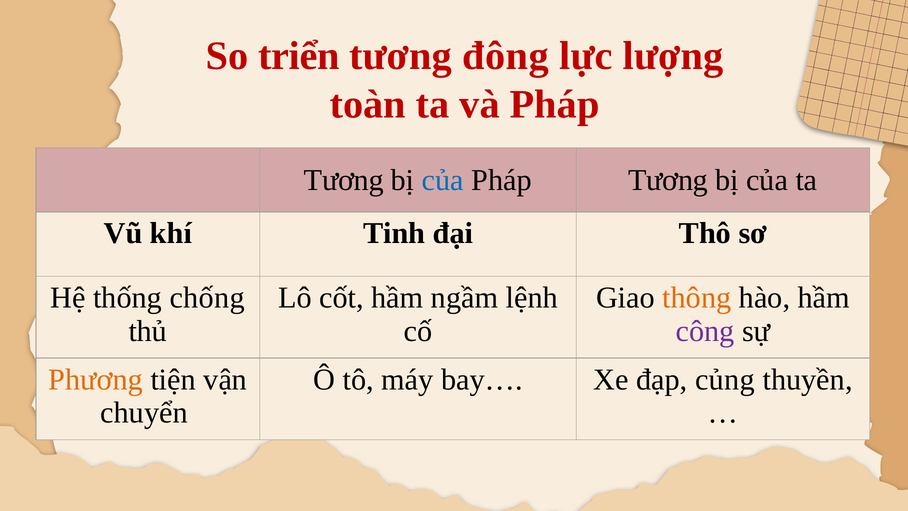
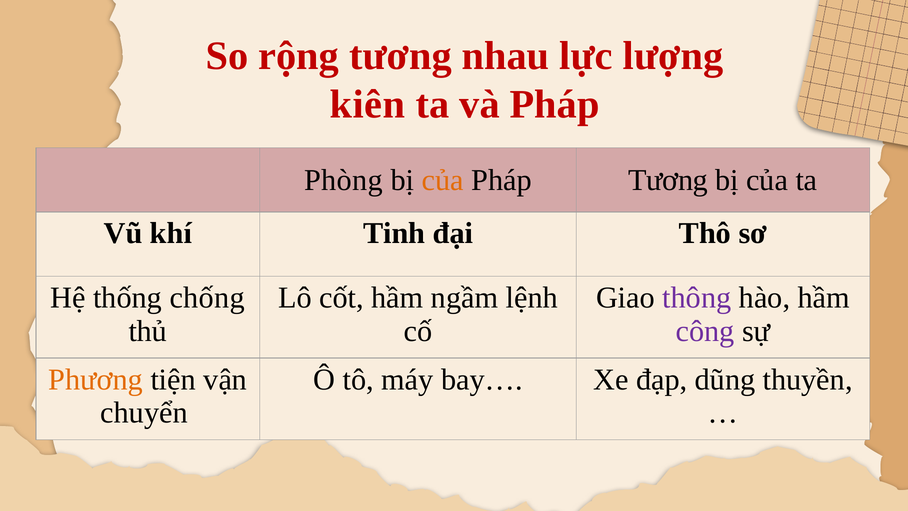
triển: triển -> rộng
đông: đông -> nhau
toàn: toàn -> kiên
Tương at (344, 180): Tương -> Phòng
của at (443, 180) colour: blue -> orange
thông colour: orange -> purple
củng: củng -> dũng
